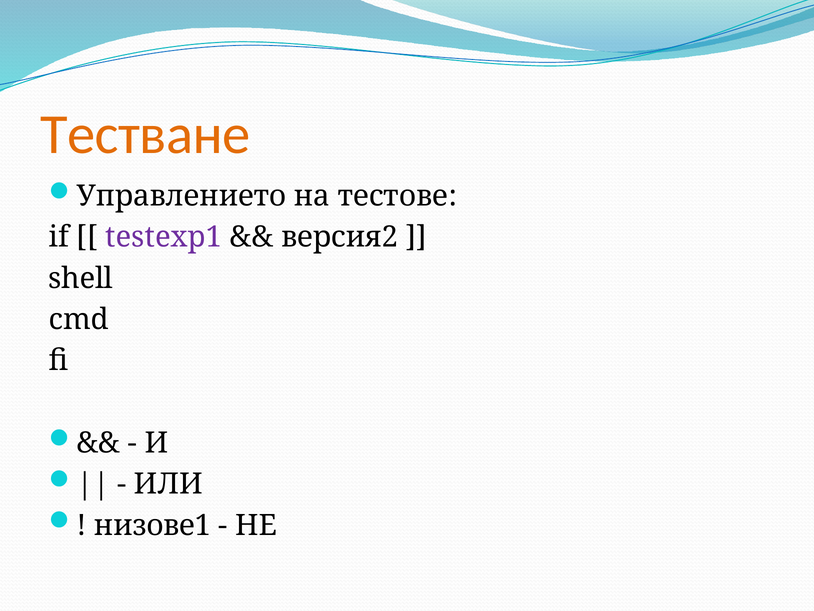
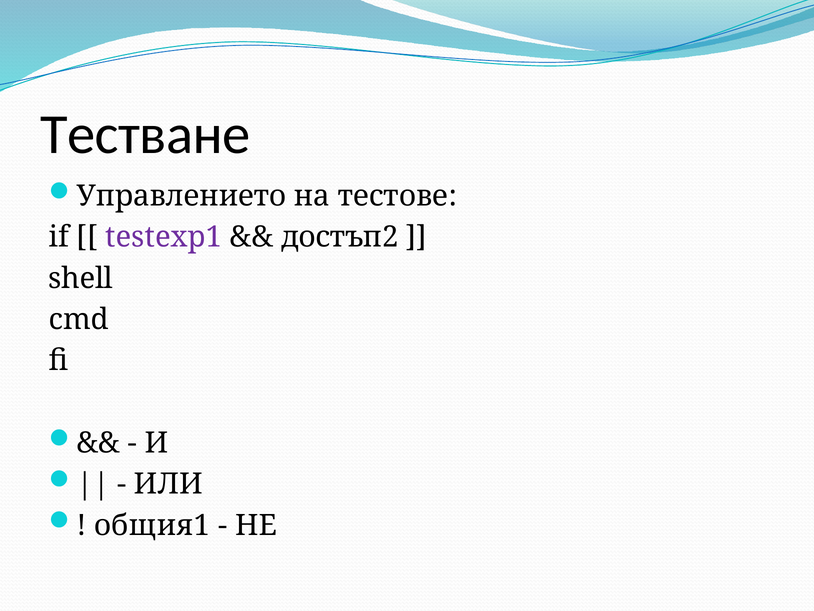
Тестване colour: orange -> black
версия2: версия2 -> достъп2
низове1: низове1 -> общия1
